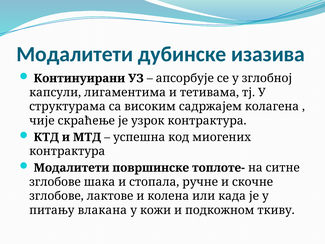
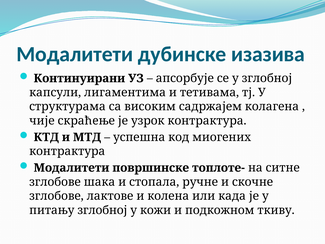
питању влакана: влакана -> зглобној
